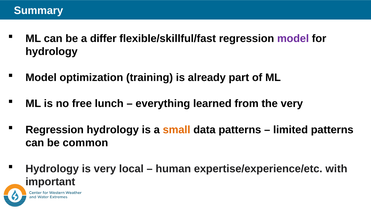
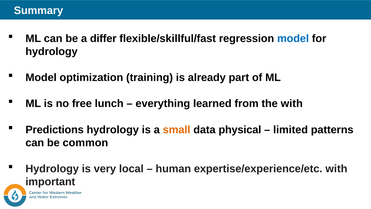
model at (293, 39) colour: purple -> blue
the very: very -> with
Regression at (55, 129): Regression -> Predictions
data patterns: patterns -> physical
